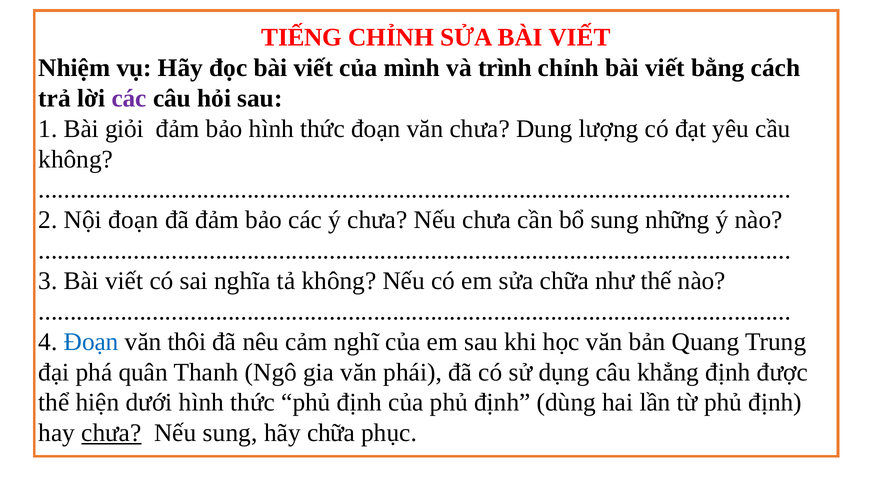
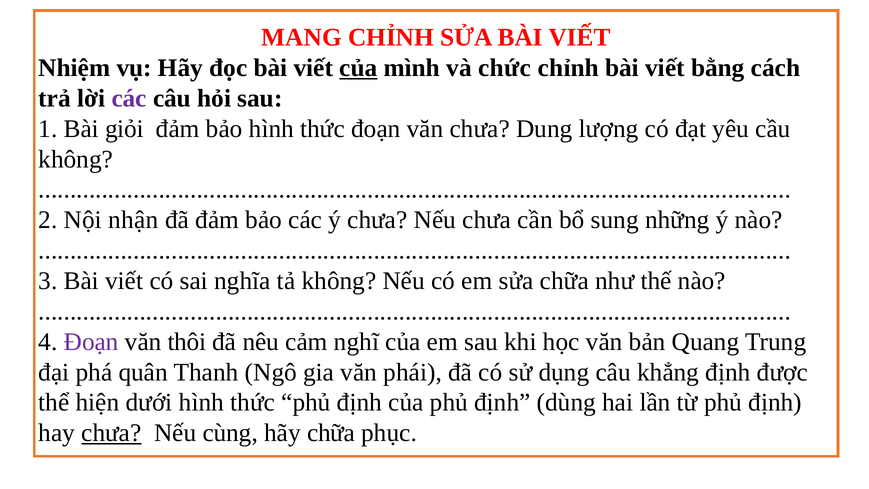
TIẾNG: TIẾNG -> MANG
của at (358, 68) underline: none -> present
trình: trình -> chức
Nội đoạn: đoạn -> nhận
Đoạn at (91, 342) colour: blue -> purple
Nếu sung: sung -> cùng
